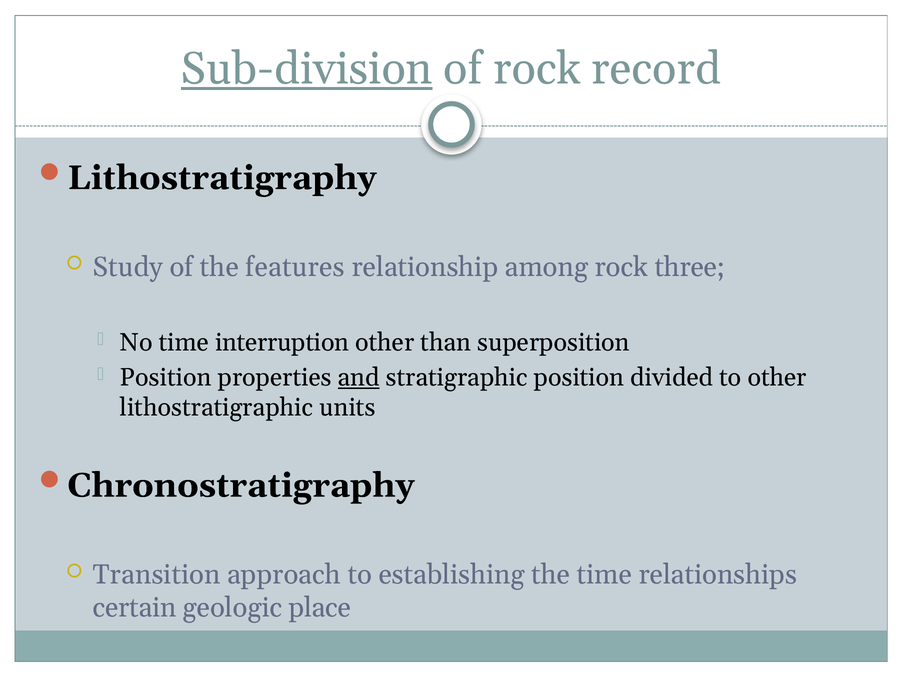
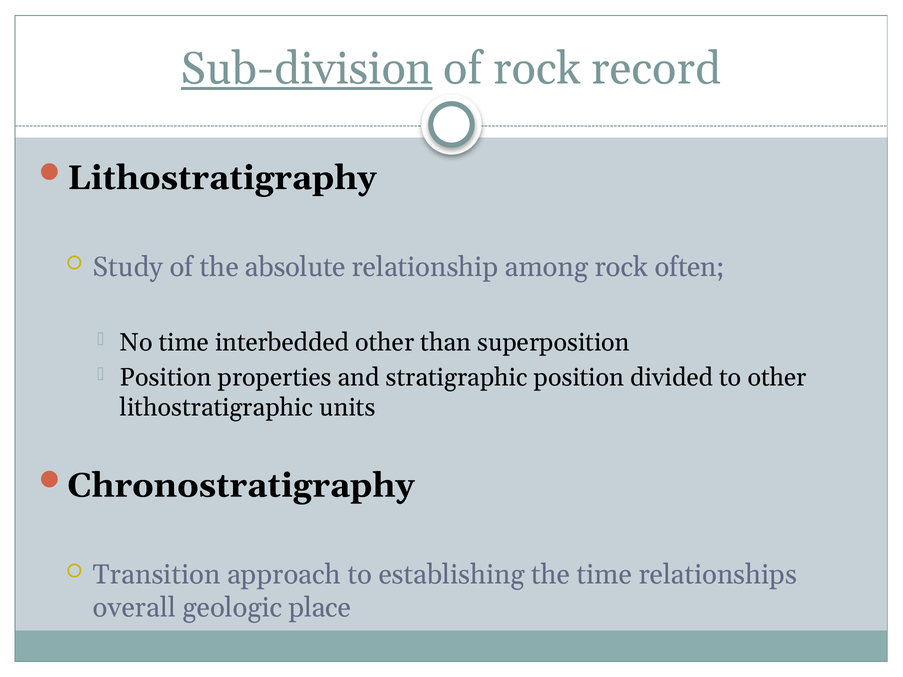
features: features -> absolute
three: three -> often
interruption: interruption -> interbedded
and underline: present -> none
certain: certain -> overall
